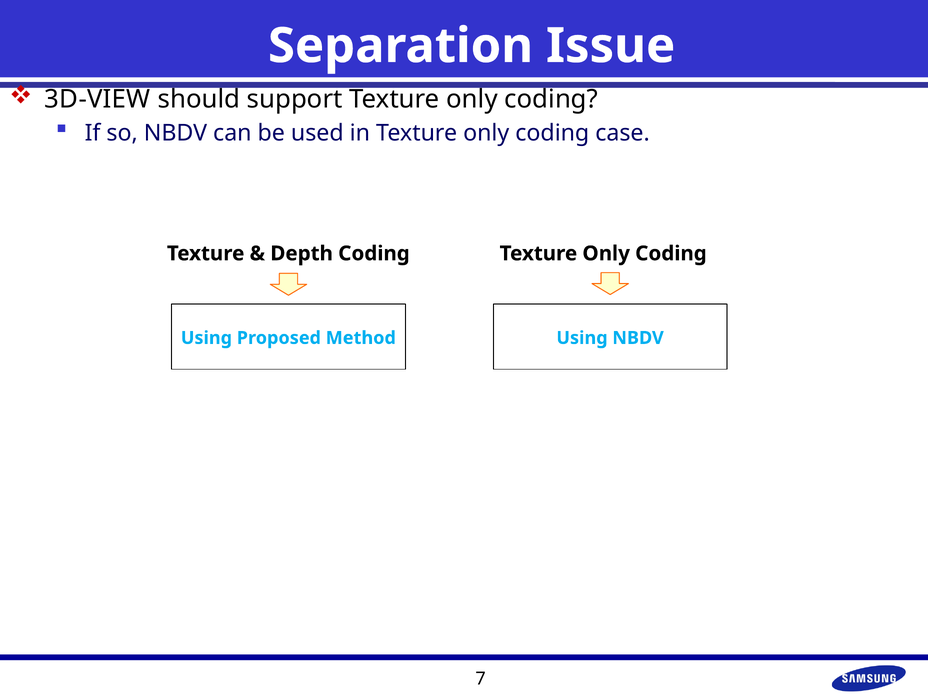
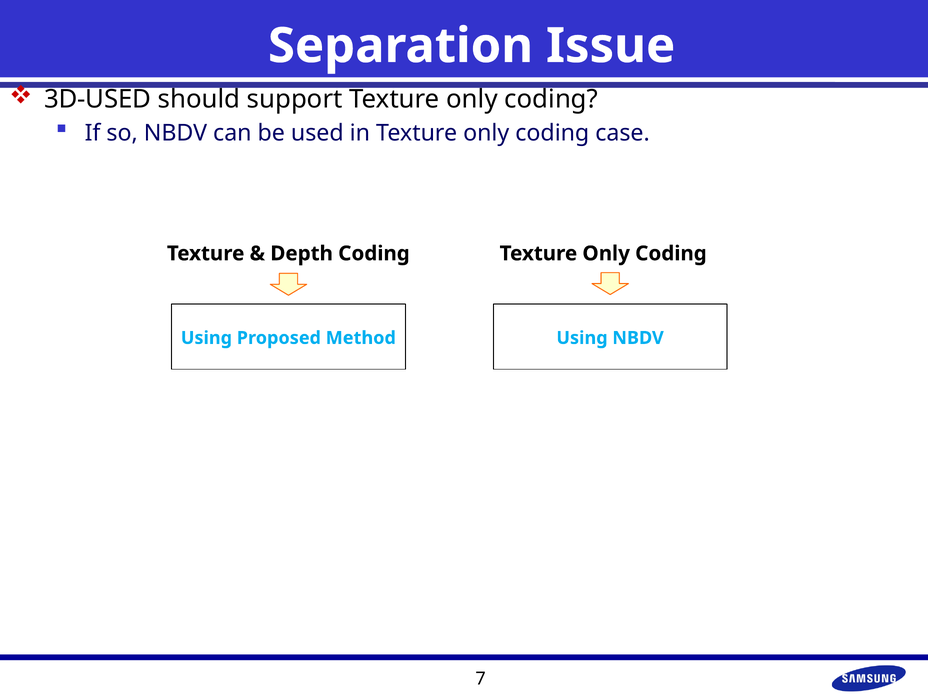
3D-VIEW: 3D-VIEW -> 3D-USED
